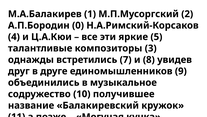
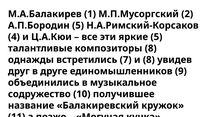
А.П.Бородин 0: 0 -> 5
композиторы 3: 3 -> 8
